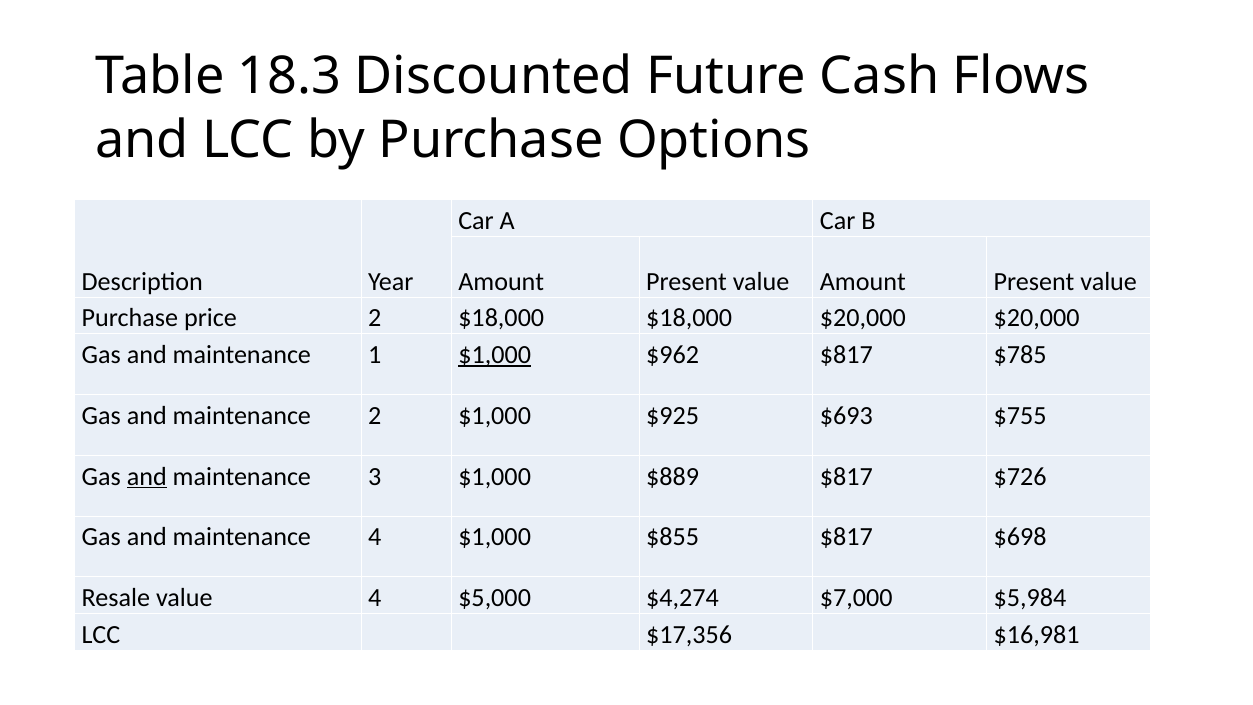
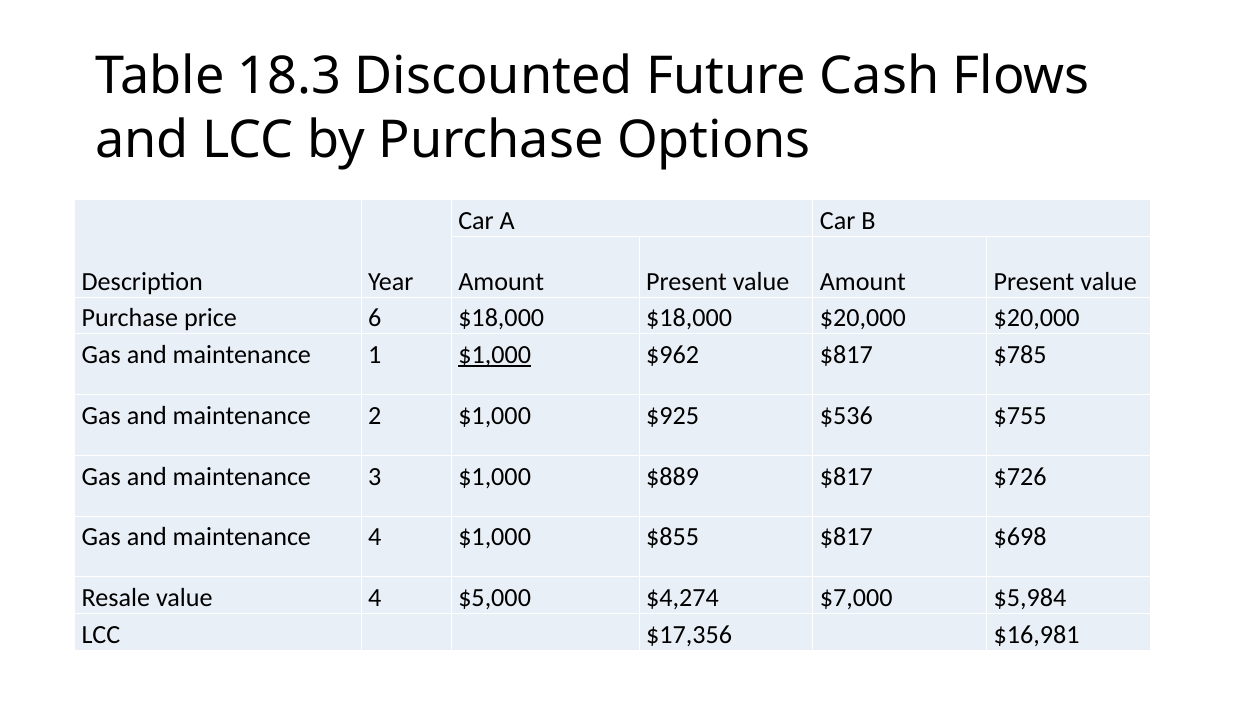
price 2: 2 -> 6
$693: $693 -> $536
and at (147, 476) underline: present -> none
